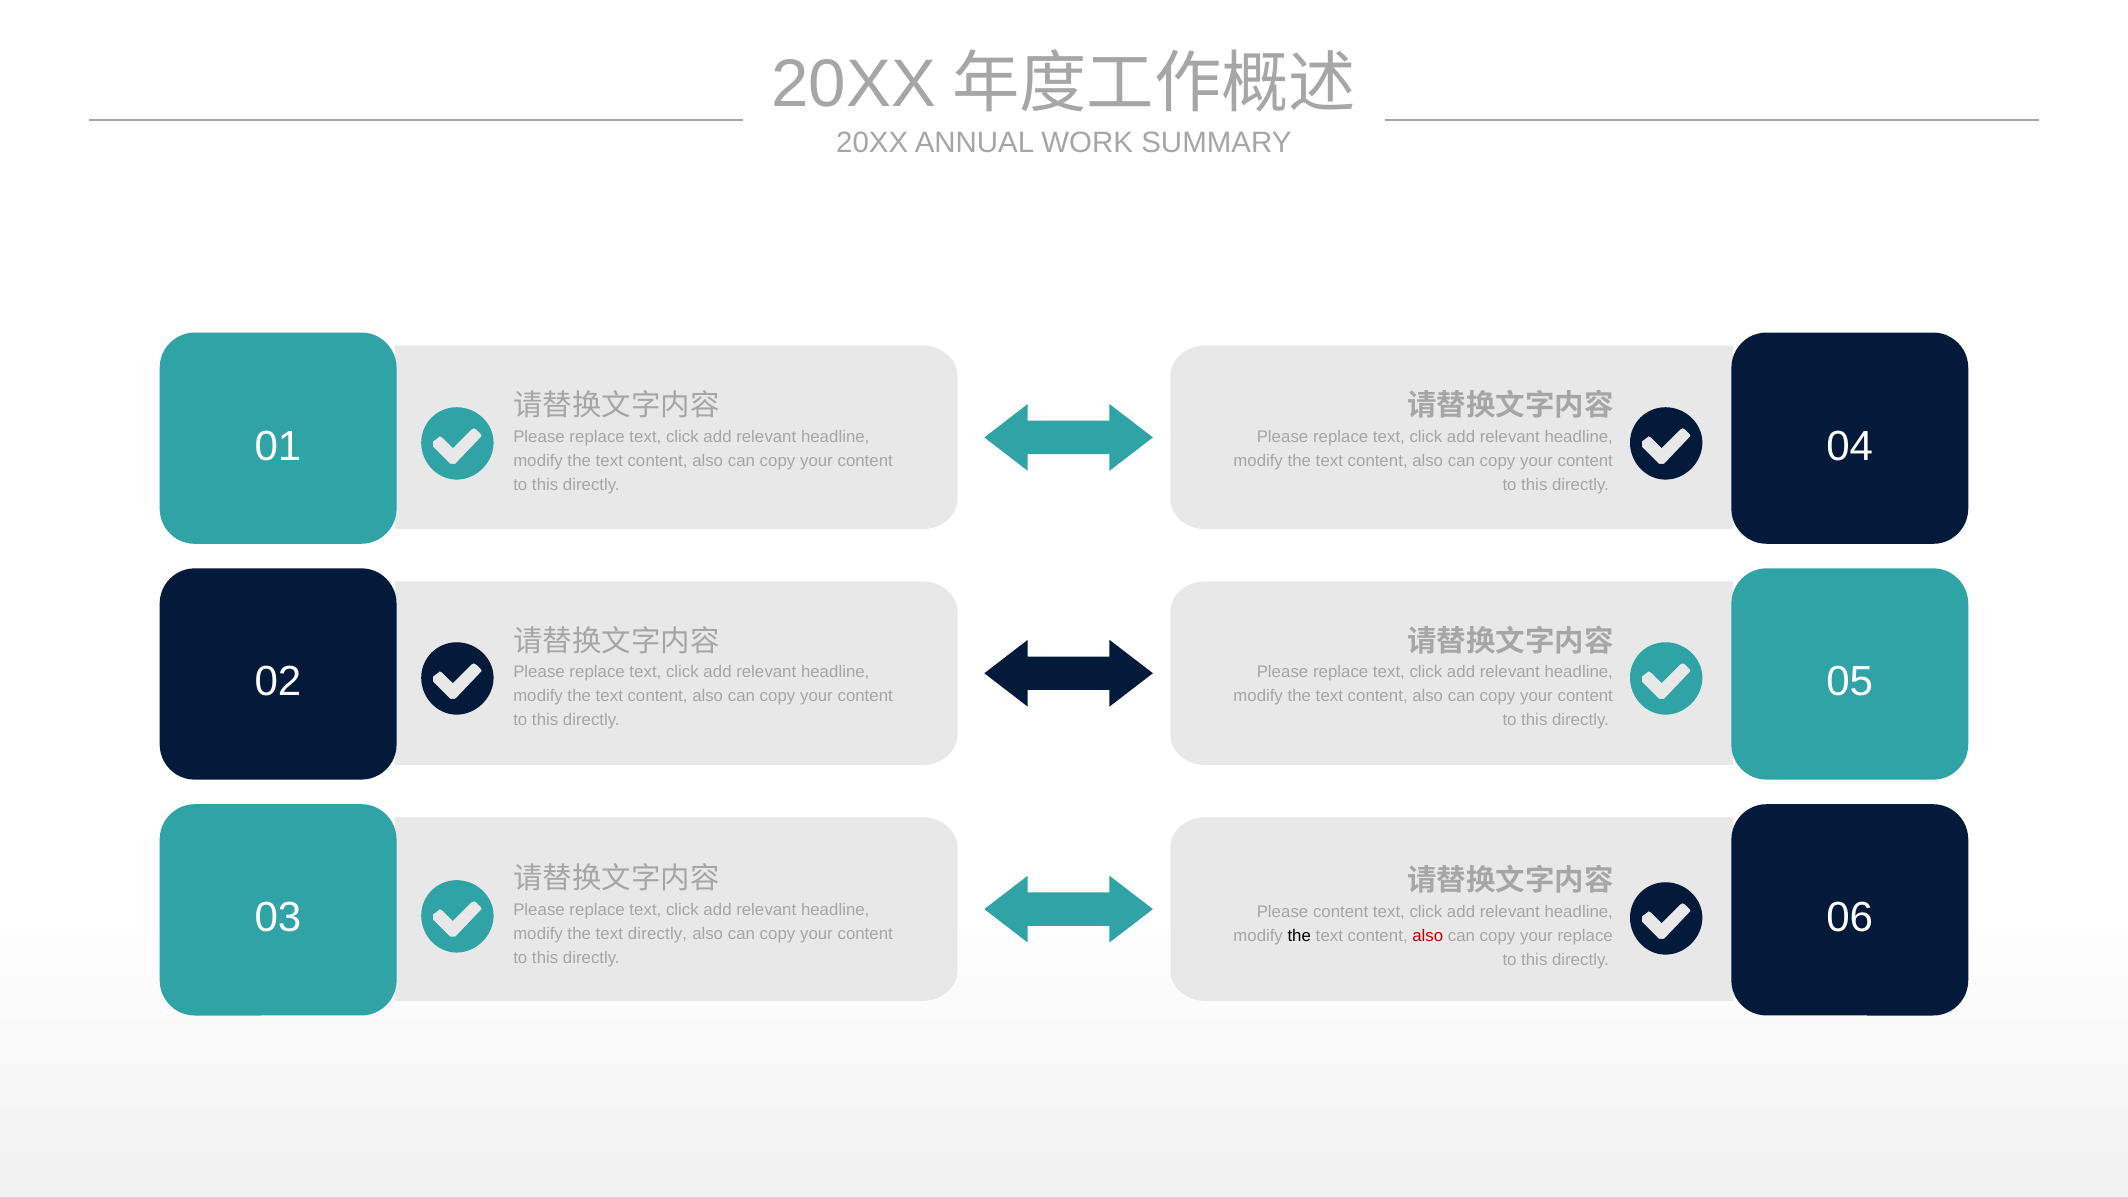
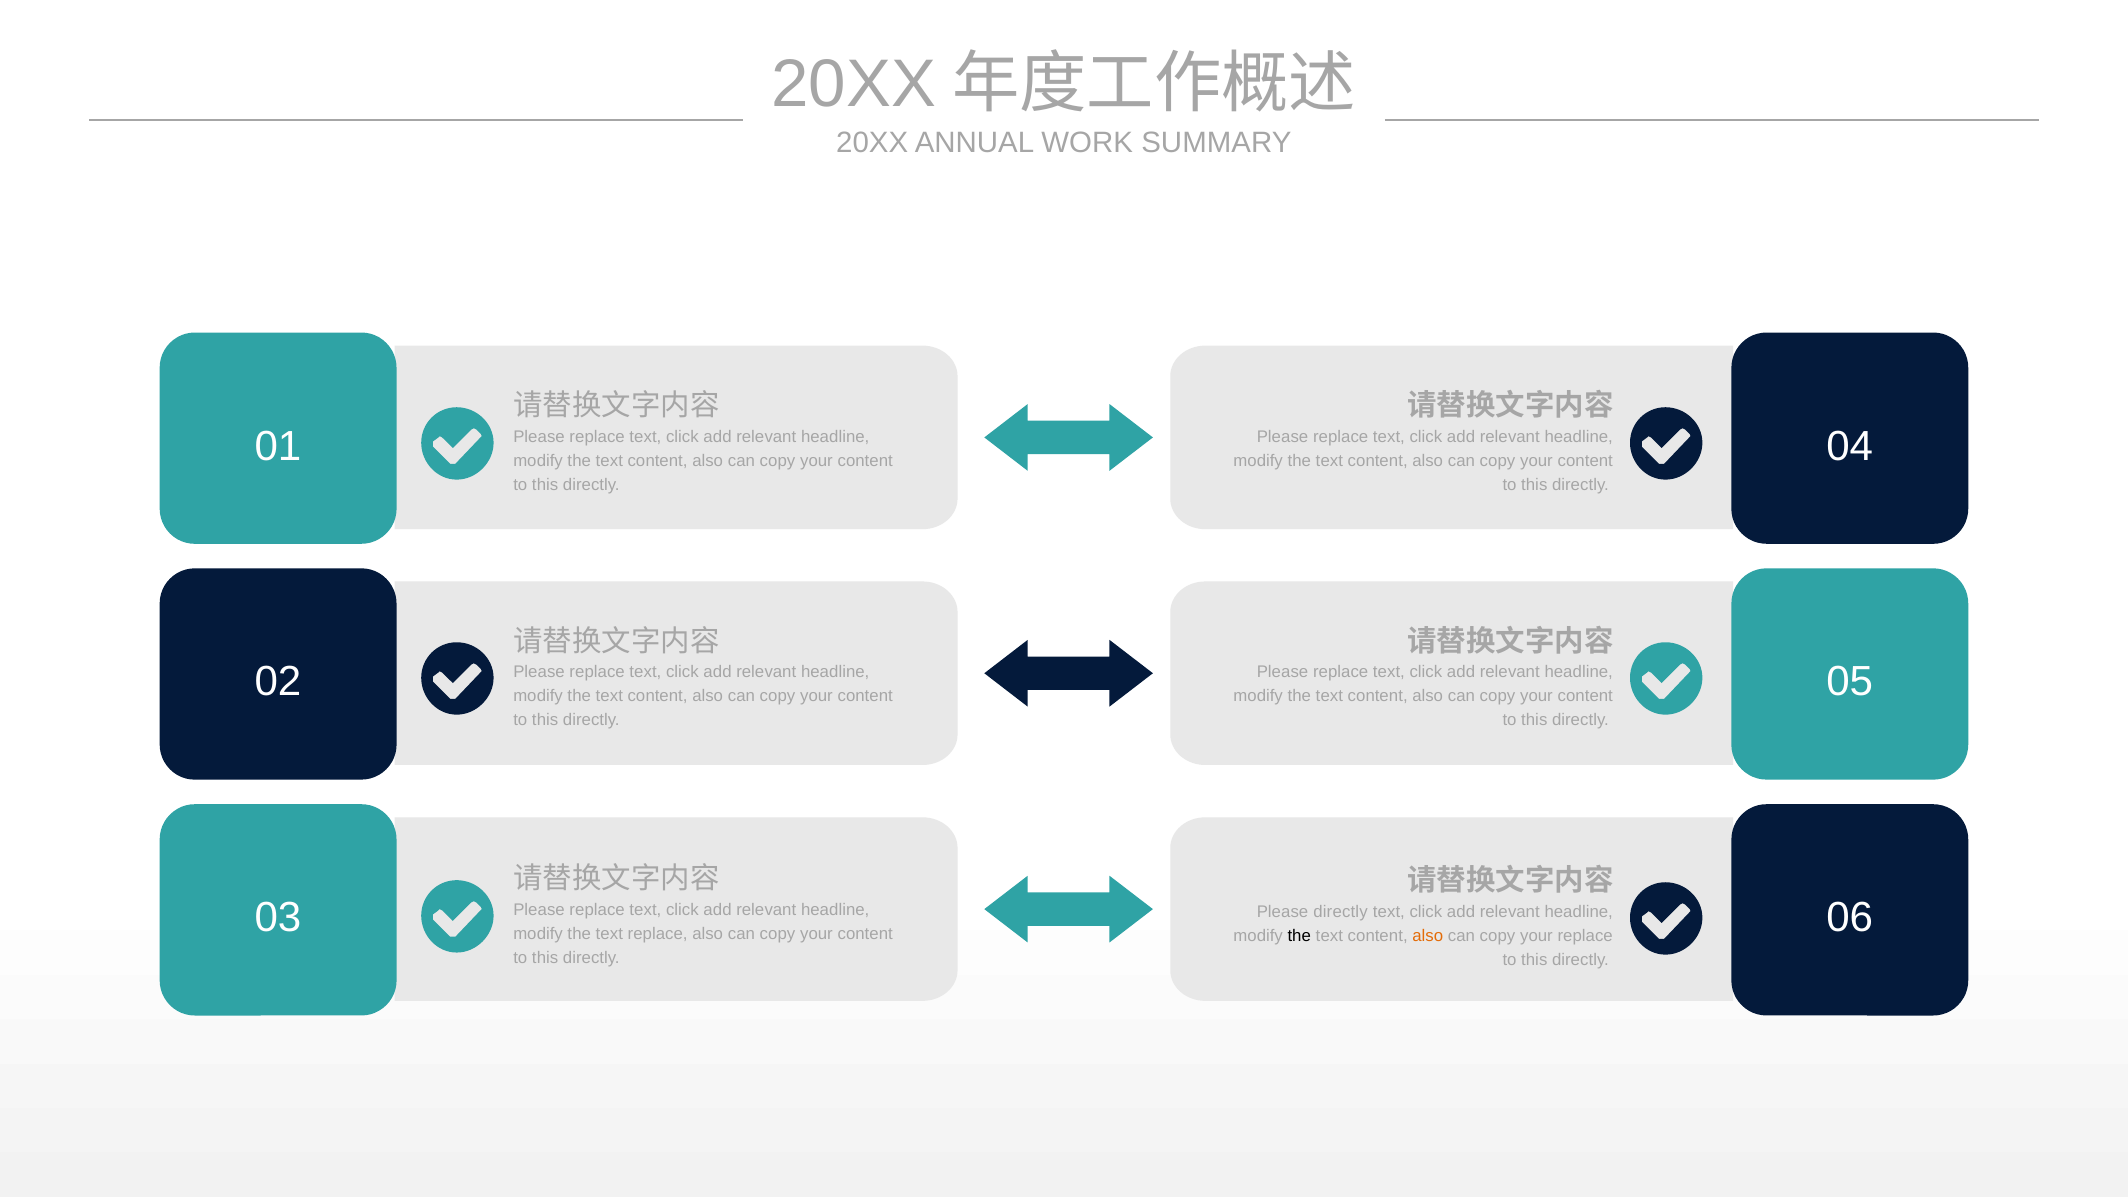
Please content: content -> directly
text directly: directly -> replace
also at (1428, 936) colour: red -> orange
